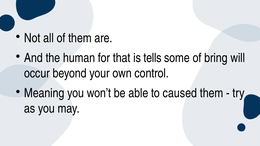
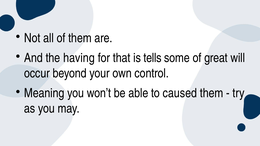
human: human -> having
bring: bring -> great
